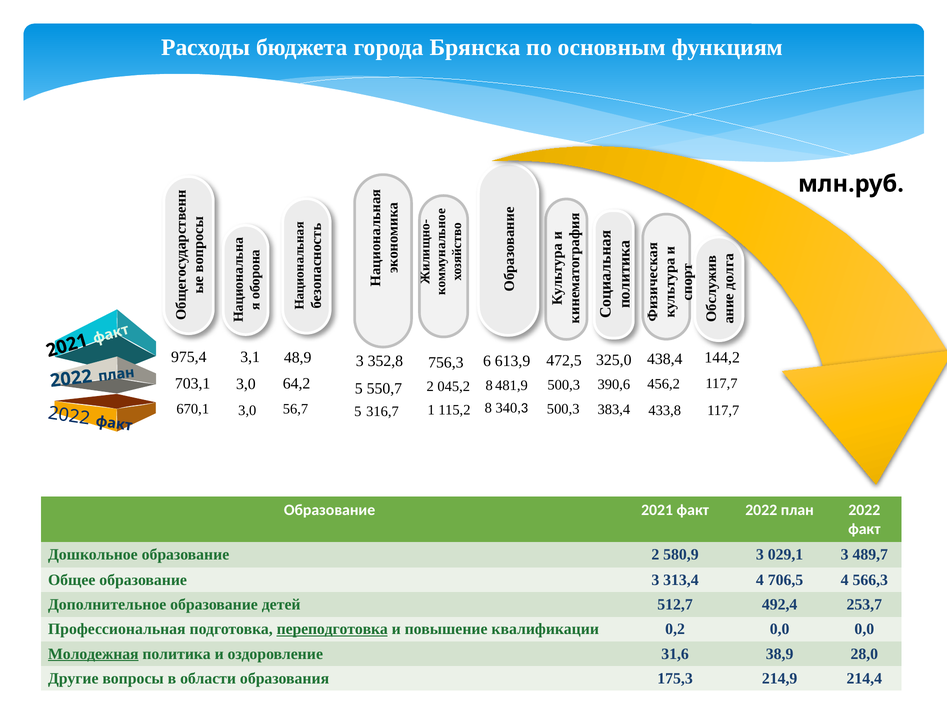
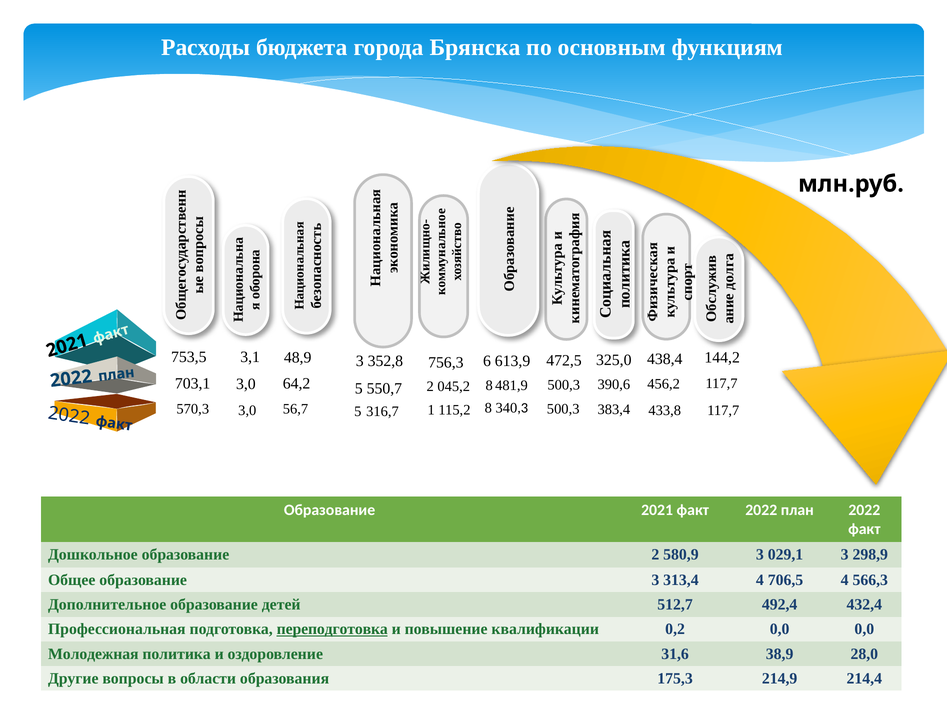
975,4: 975,4 -> 753,5
670,1: 670,1 -> 570,3
489,7: 489,7 -> 298,9
253,7: 253,7 -> 432,4
Молодежная underline: present -> none
